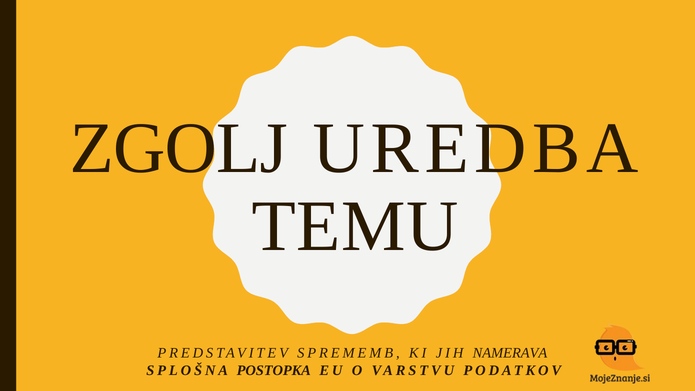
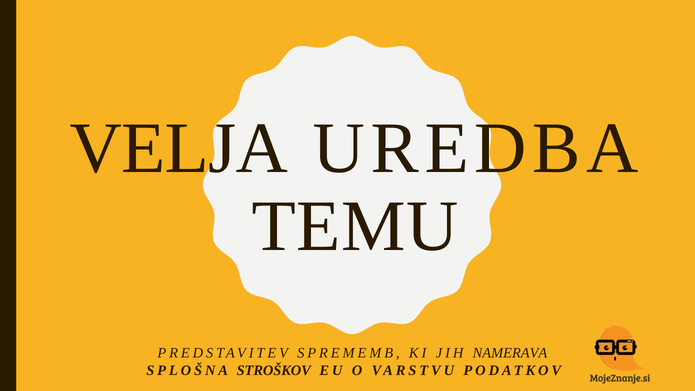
ZGOLJ: ZGOLJ -> VELJA
POSTOPKA: POSTOPKA -> STROŠKOV
